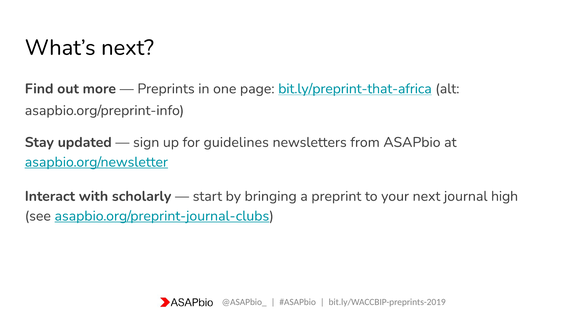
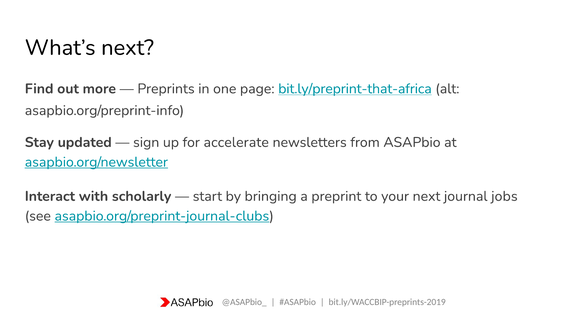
guidelines: guidelines -> accelerate
high: high -> jobs
